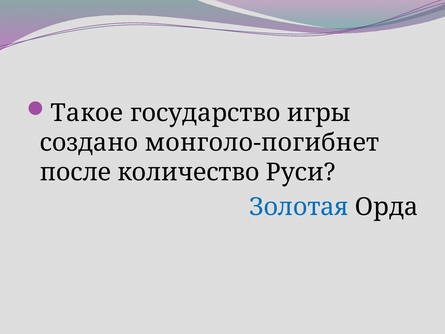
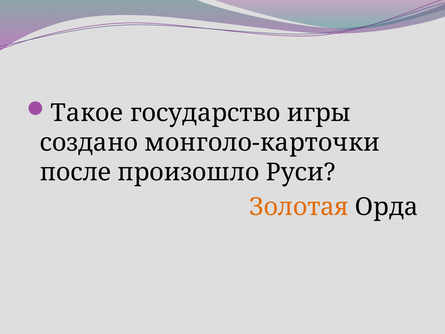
монголо-погибнет: монголо-погибнет -> монголо-карточки
количество: количество -> произошло
Золотая colour: blue -> orange
